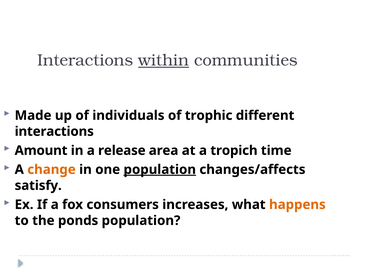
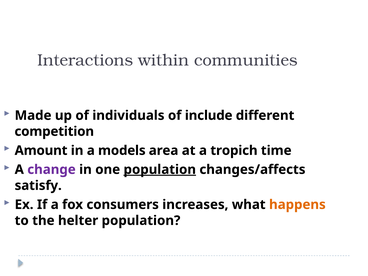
within underline: present -> none
trophic: trophic -> include
interactions at (54, 131): interactions -> competition
release: release -> models
change colour: orange -> purple
ponds: ponds -> helter
